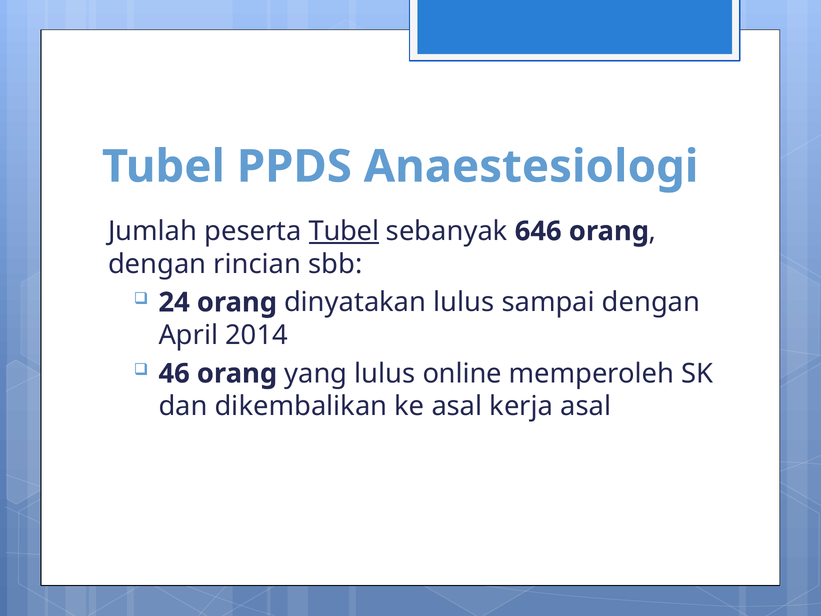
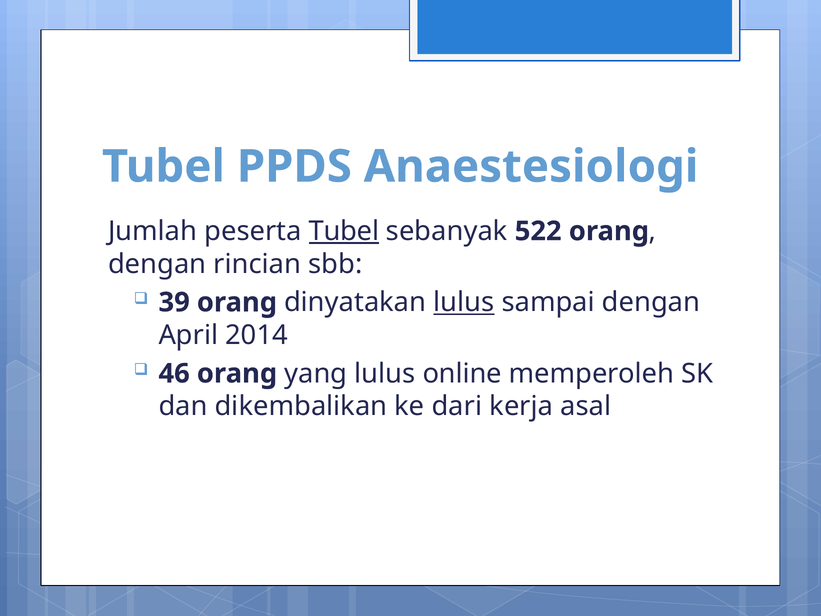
646: 646 -> 522
24: 24 -> 39
lulus at (464, 302) underline: none -> present
ke asal: asal -> dari
